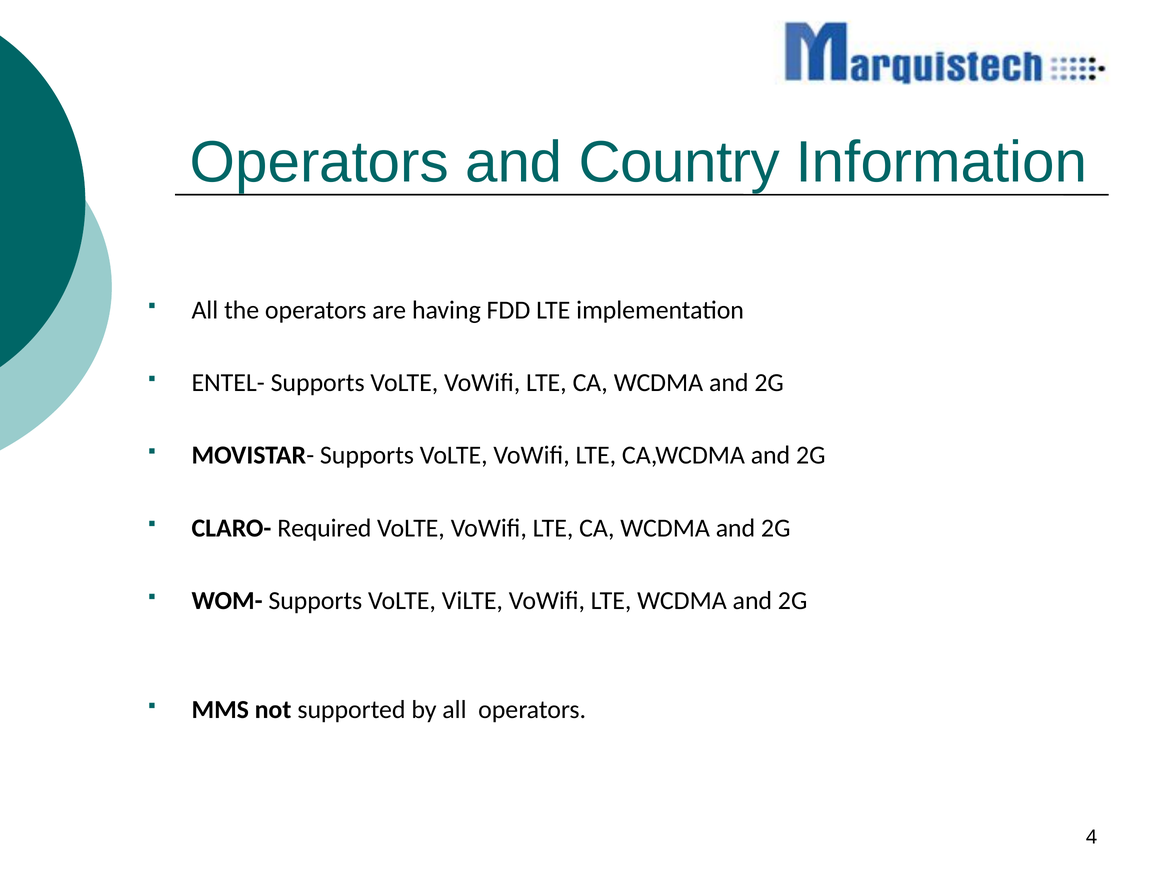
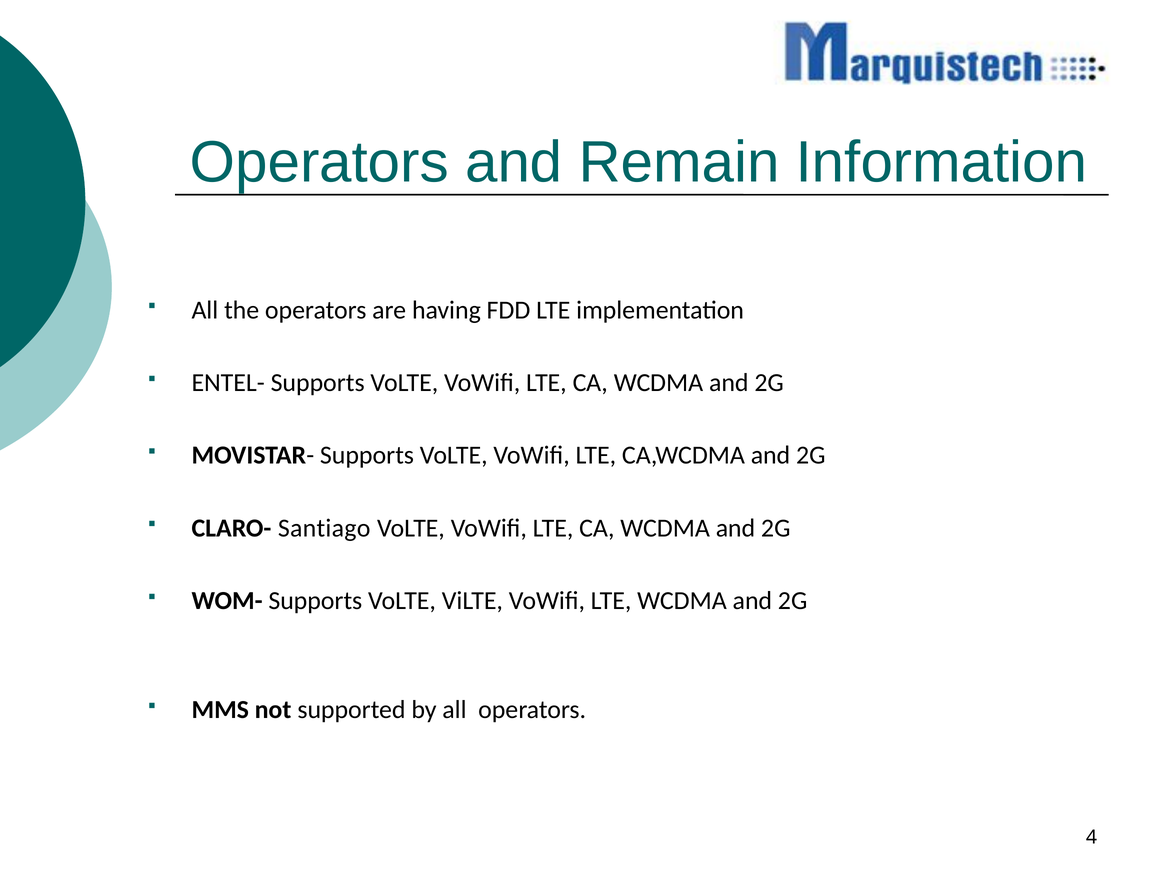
Country: Country -> Remain
Required: Required -> Santiago
